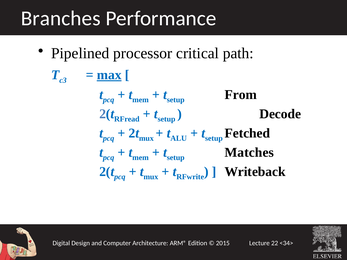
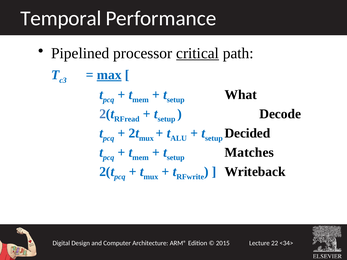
Branches: Branches -> Temporal
critical underline: none -> present
From: From -> What
Fetched: Fetched -> Decided
